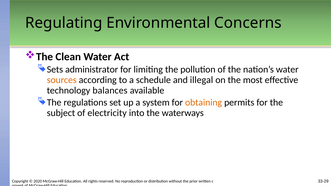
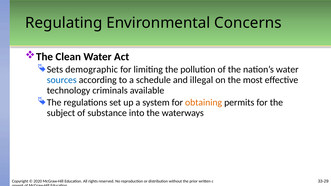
administrator: administrator -> demographic
sources colour: orange -> blue
balances: balances -> criminals
electricity: electricity -> substance
